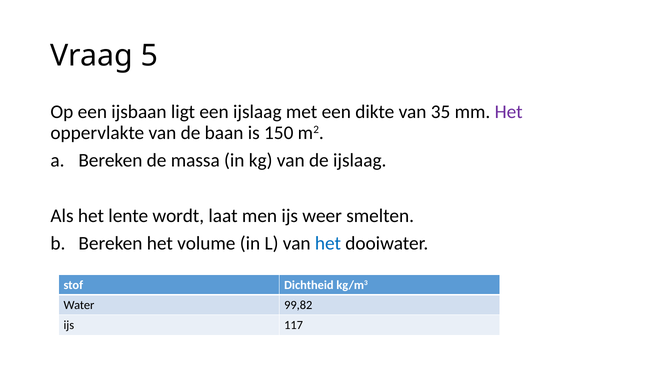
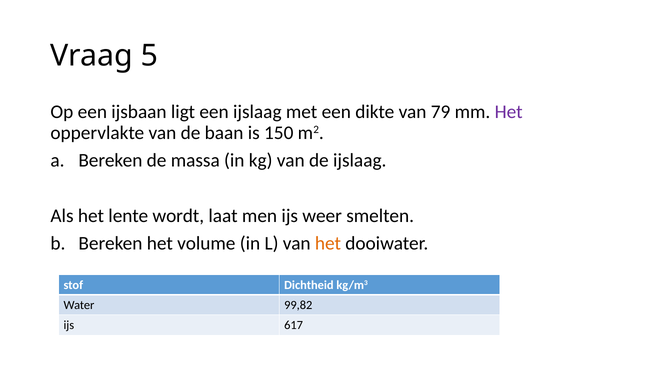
35: 35 -> 79
het at (328, 244) colour: blue -> orange
117: 117 -> 617
